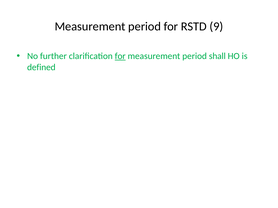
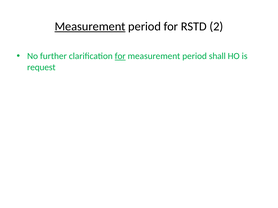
Measurement at (90, 27) underline: none -> present
9: 9 -> 2
defined: defined -> request
